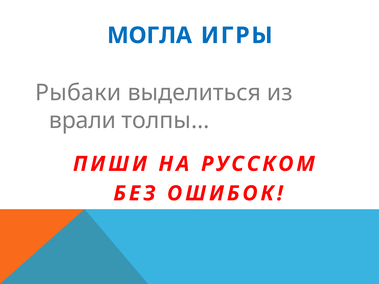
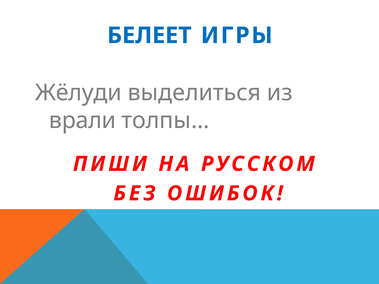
МОГЛА: МОГЛА -> БЕЛЕЕТ
Рыбаки: Рыбаки -> Жёлуди
